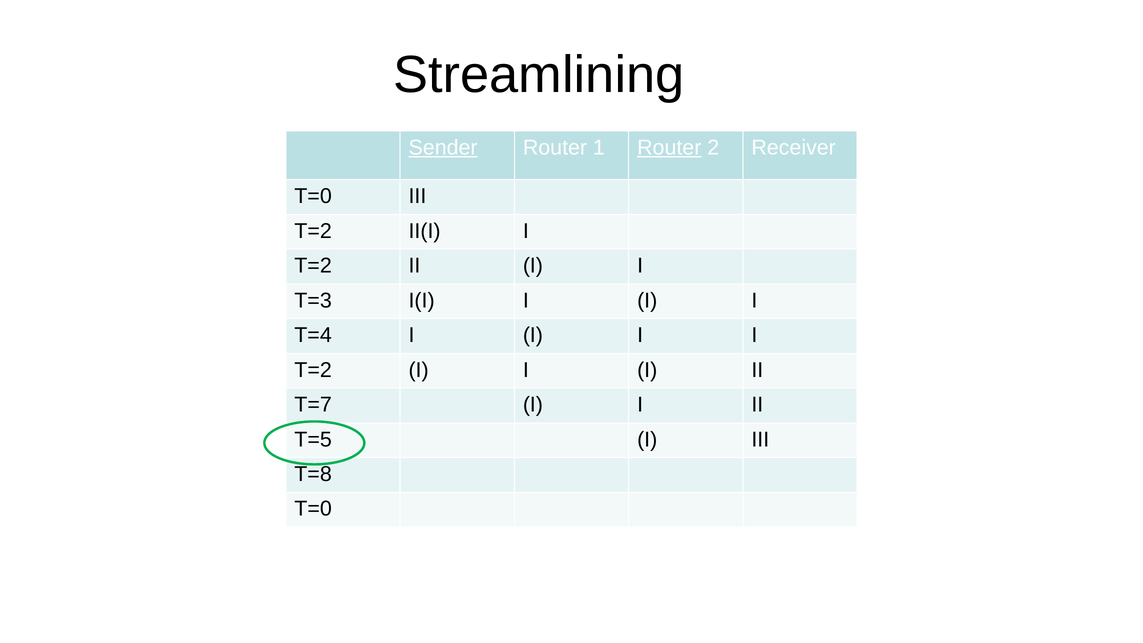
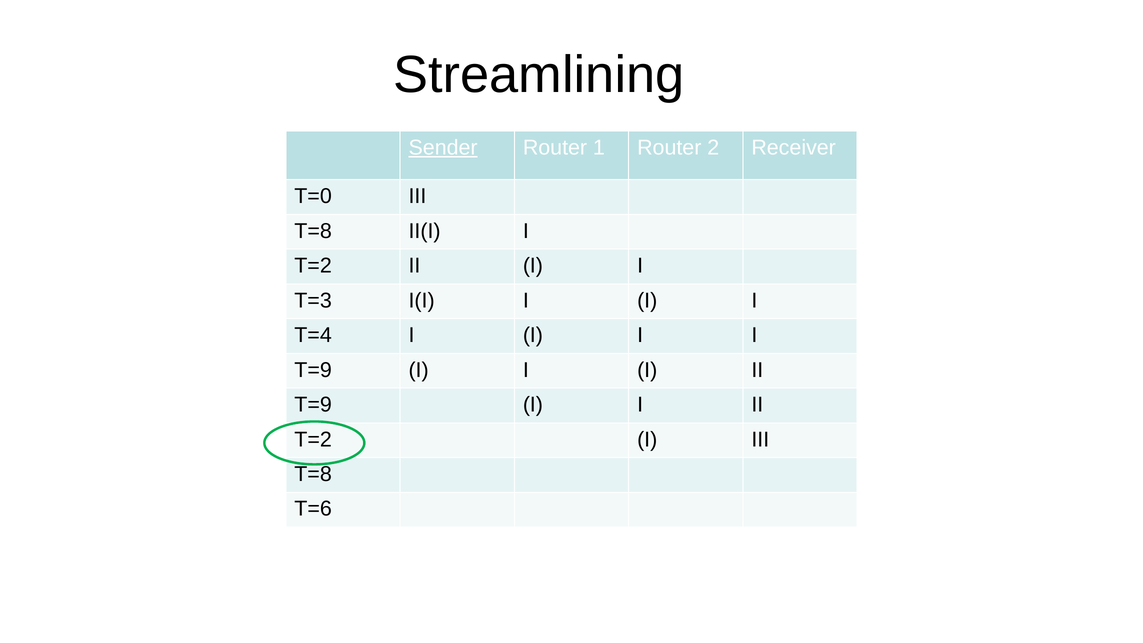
Router at (669, 148) underline: present -> none
T=2 at (313, 231): T=2 -> T=8
T=2 at (313, 370): T=2 -> T=9
T=7 at (313, 405): T=7 -> T=9
T=5 at (313, 439): T=5 -> T=2
T=0 at (313, 509): T=0 -> T=6
